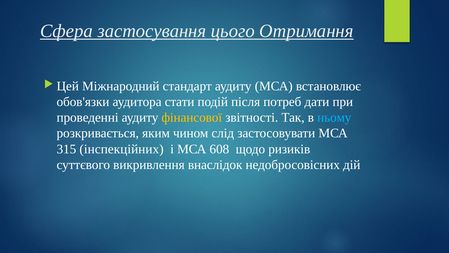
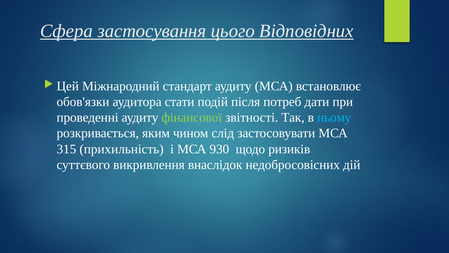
Отримання: Отримання -> Відповідних
фінансової colour: yellow -> light green
інспекційних: інспекційних -> прихильність
608: 608 -> 930
